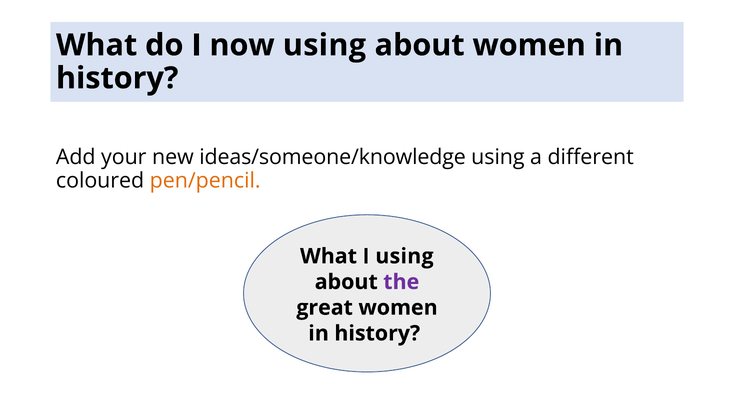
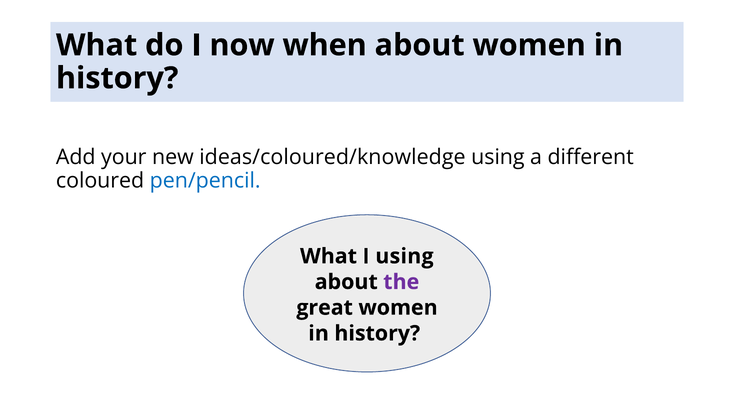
now using: using -> when
ideas/someone/knowledge: ideas/someone/knowledge -> ideas/coloured/knowledge
pen/pencil colour: orange -> blue
